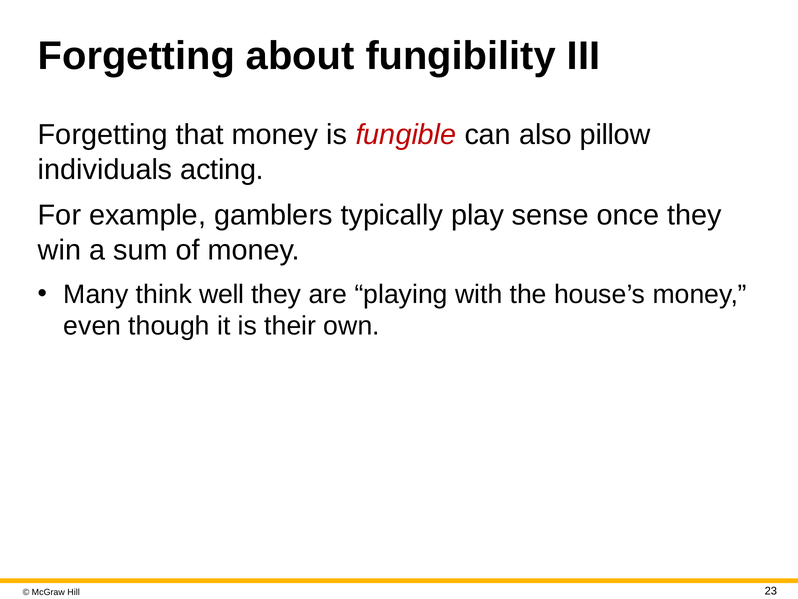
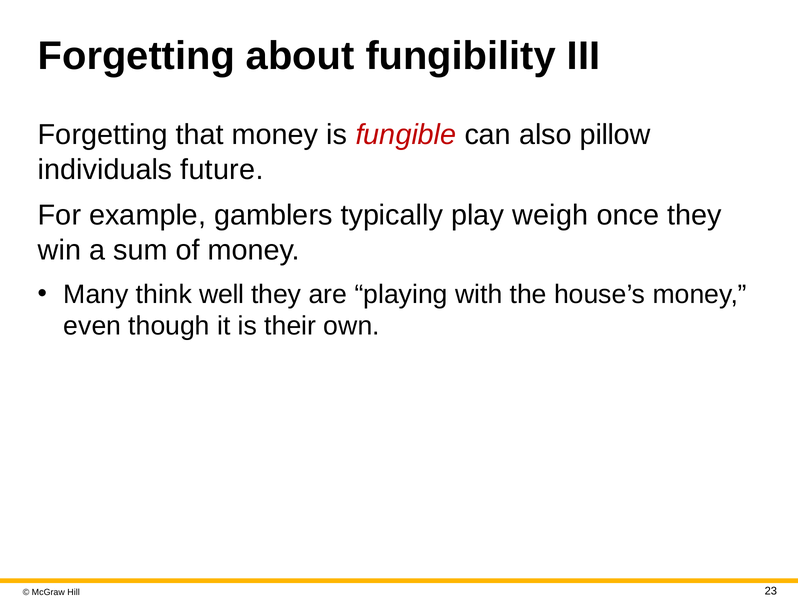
acting: acting -> future
sense: sense -> weigh
